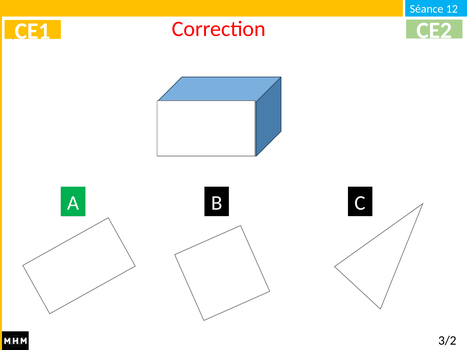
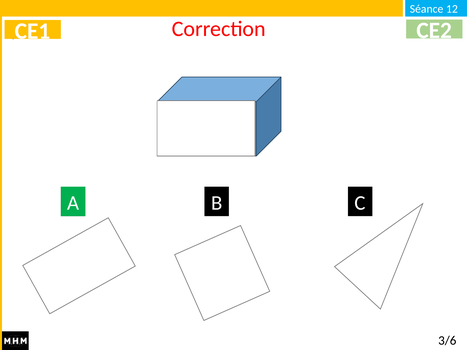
3/2: 3/2 -> 3/6
